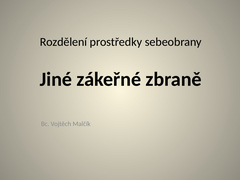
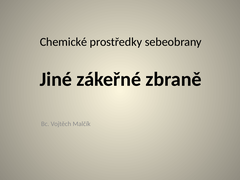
Rozdělení: Rozdělení -> Chemické
